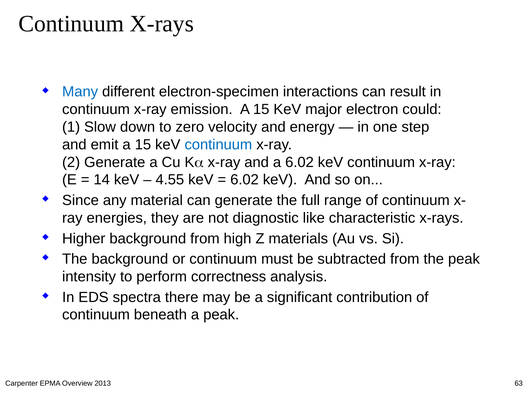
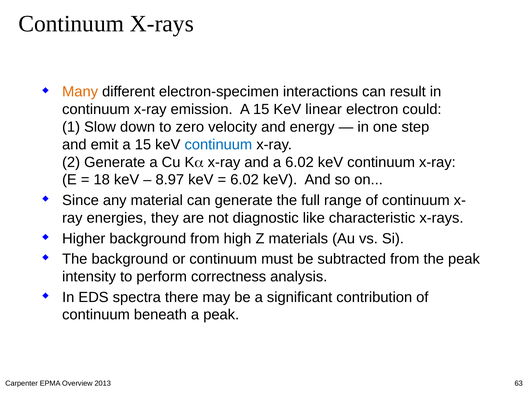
Many colour: blue -> orange
major: major -> linear
14: 14 -> 18
4.55: 4.55 -> 8.97
